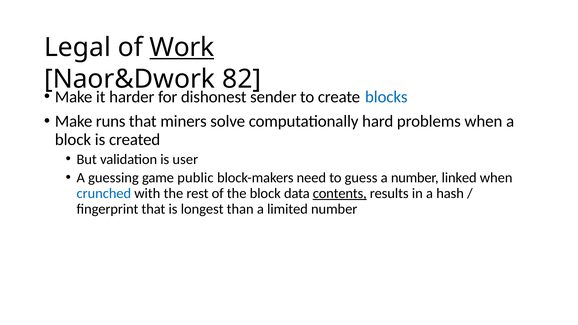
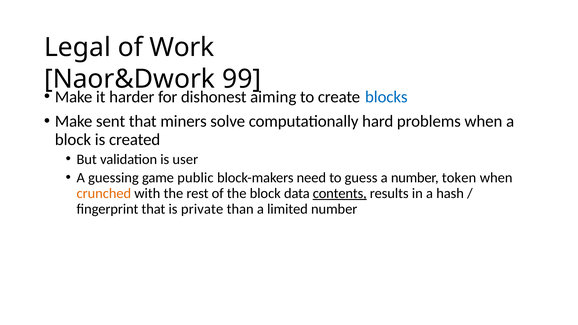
Work underline: present -> none
82: 82 -> 99
sender: sender -> aiming
runs: runs -> sent
linked: linked -> token
crunched colour: blue -> orange
longest: longest -> private
